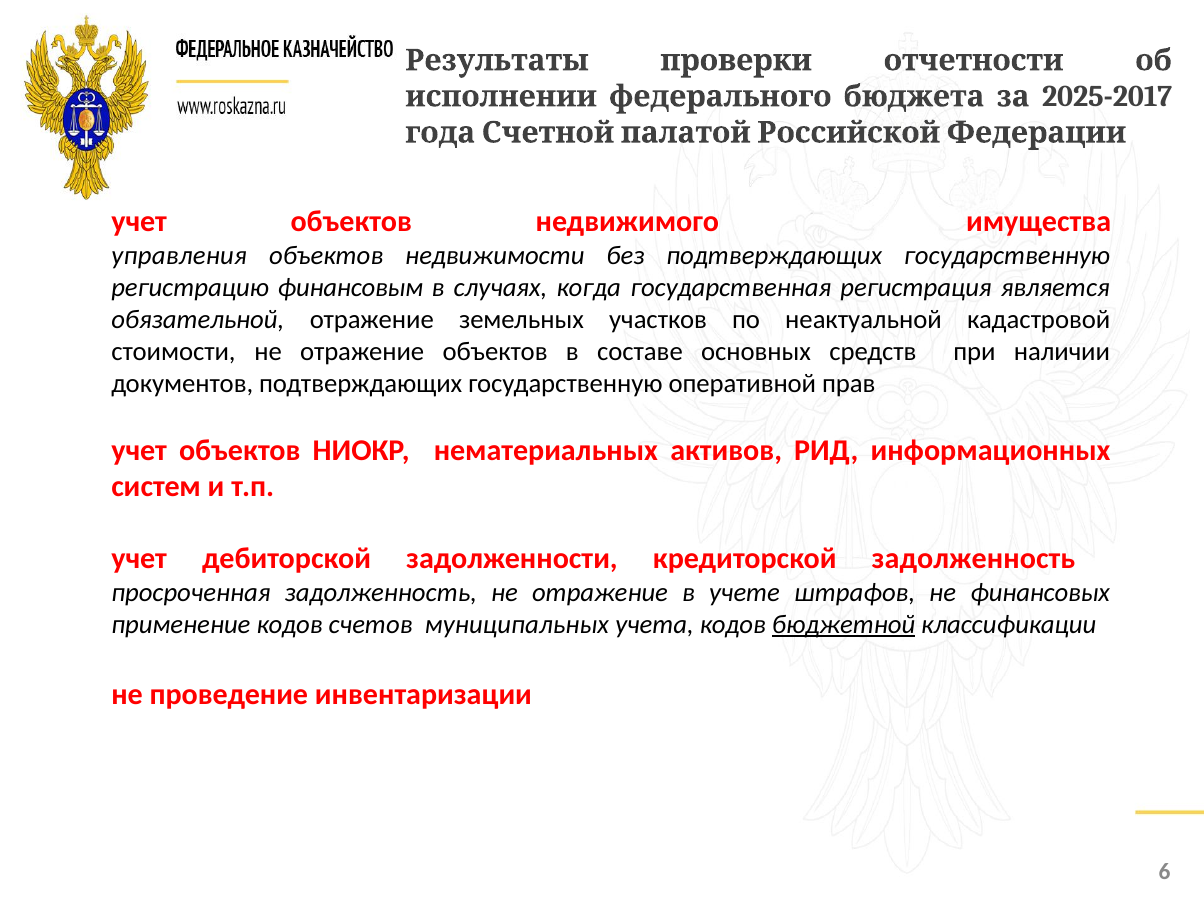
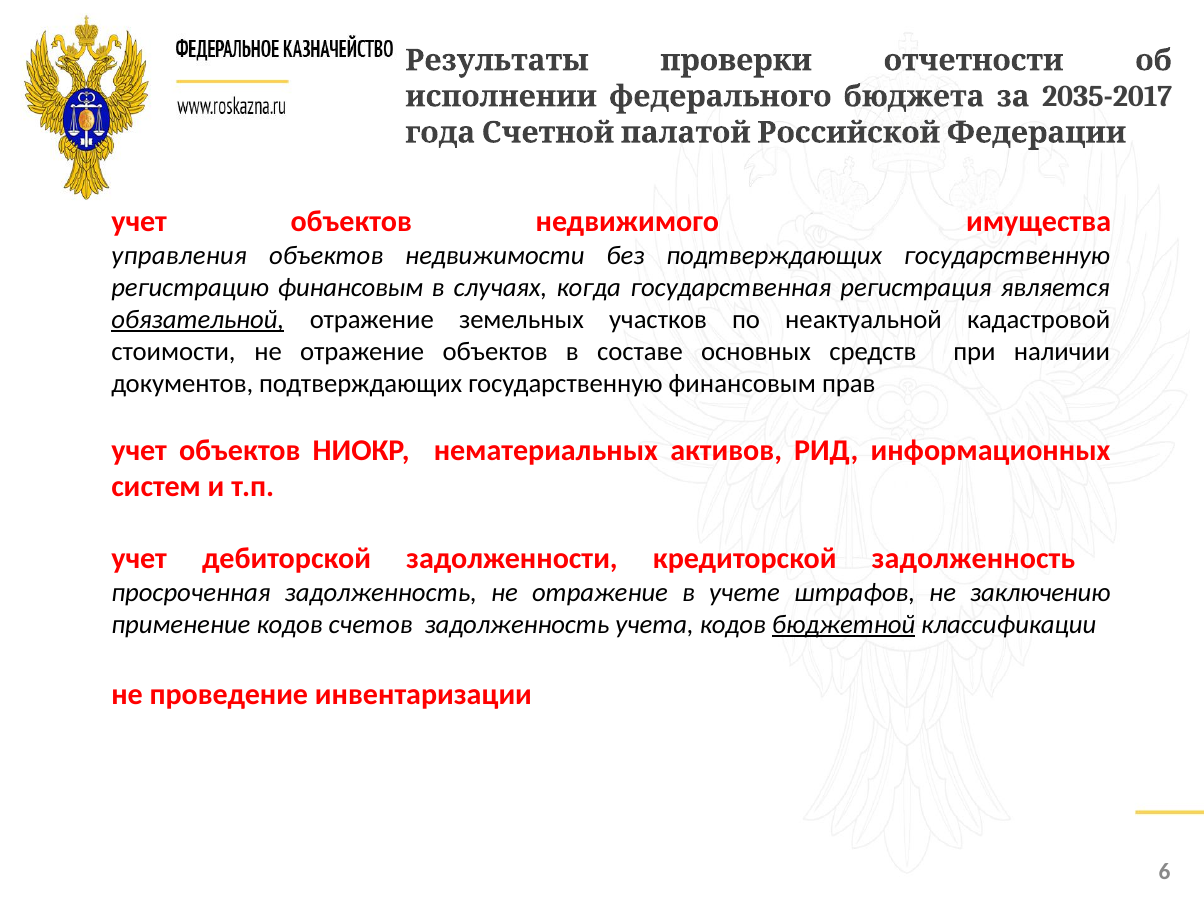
2025-2017: 2025-2017 -> 2035-2017
обязательной underline: none -> present
государственную оперативной: оперативной -> финансовым
финансовых: финансовых -> заключению
счетов муниципальных: муниципальных -> задолженность
